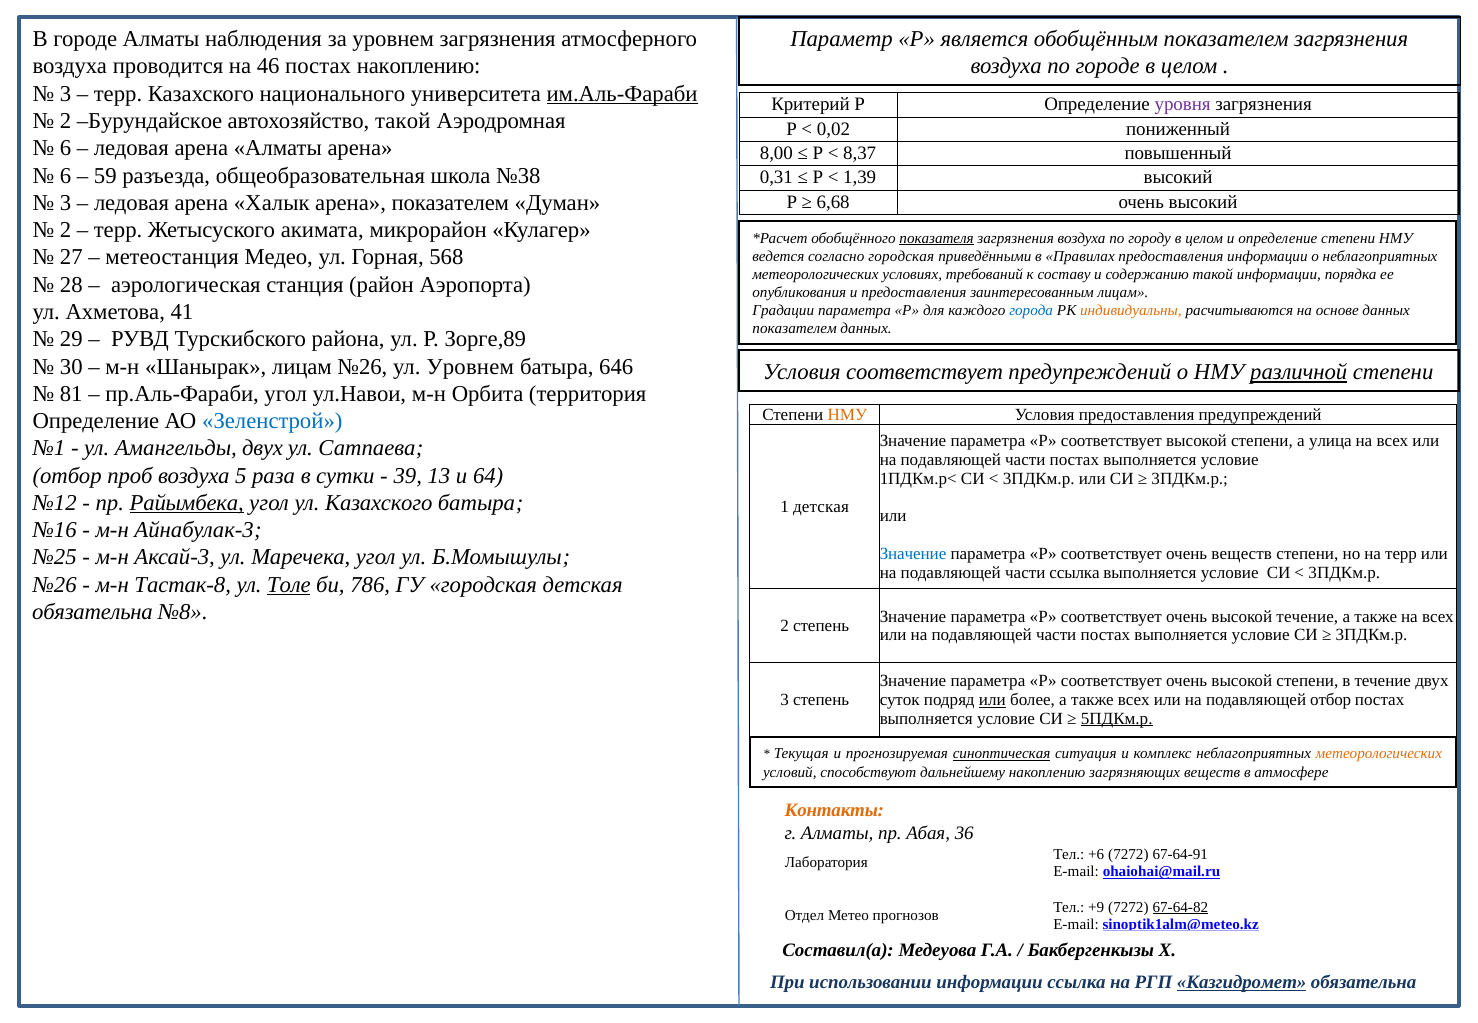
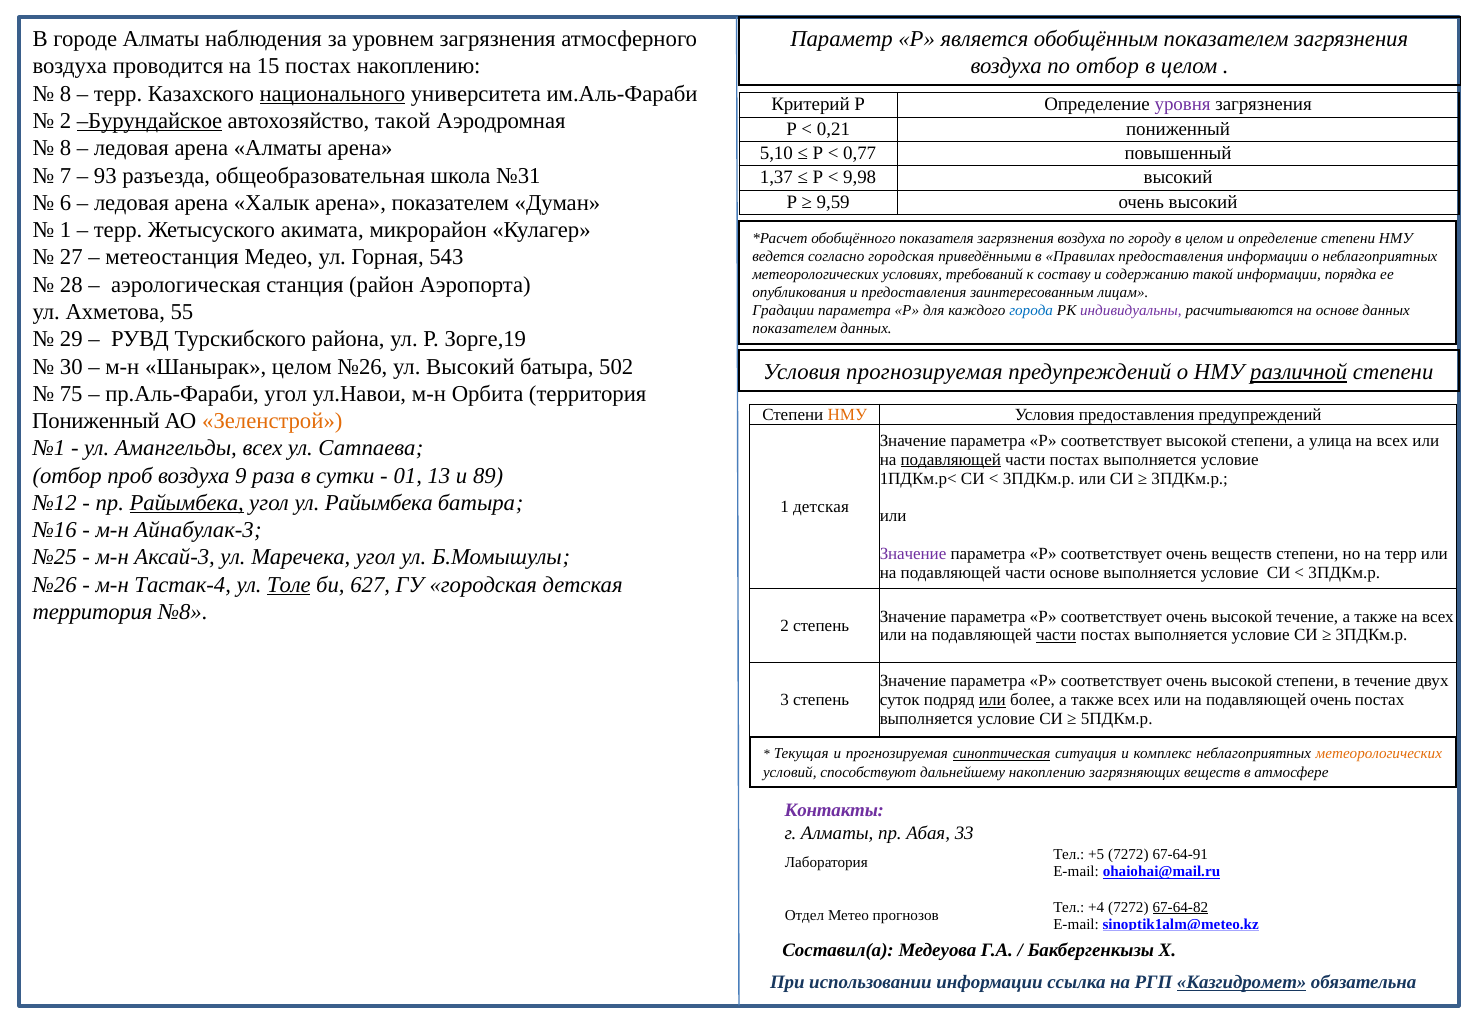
46: 46 -> 15
по городе: городе -> отбор
3 at (66, 94): 3 -> 8
национального underline: none -> present
им.Аль-Фараби underline: present -> none
Бурундайское underline: none -> present
0,02: 0,02 -> 0,21
6 at (66, 148): 6 -> 8
8,00: 8,00 -> 5,10
8,37: 8,37 -> 0,77
6 at (66, 176): 6 -> 7
59: 59 -> 93
№38: №38 -> №31
0,31: 0,31 -> 1,37
1,39: 1,39 -> 9,98
3 at (66, 203): 3 -> 6
6,68: 6,68 -> 9,59
2 at (66, 230): 2 -> 1
показателя underline: present -> none
568: 568 -> 543
41: 41 -> 55
индивидуальны colour: orange -> purple
Зорге,89: Зорге,89 -> Зорге,19
Шанырак лицам: лицам -> целом
ул Уровнем: Уровнем -> Высокий
646: 646 -> 502
Условия соответствует: соответствует -> прогнозируемая
81: 81 -> 75
Определение at (96, 421): Определение -> Пониженный
Зеленстрой colour: blue -> orange
Амангельды двух: двух -> всех
подавляющей at (951, 460) underline: none -> present
5: 5 -> 9
39: 39 -> 01
64: 64 -> 89
ул Казахского: Казахского -> Райымбека
Значение at (913, 554) colour: blue -> purple
части ссылка: ссылка -> основе
Тастак-8: Тастак-8 -> Тастак-4
786: 786 -> 627
обязательна at (92, 612): обязательна -> территория
части at (1056, 635) underline: none -> present
подавляющей отбор: отбор -> очень
5ПДКм.р underline: present -> none
Контакты colour: orange -> purple
36: 36 -> 33
+6: +6 -> +5
+9: +9 -> +4
